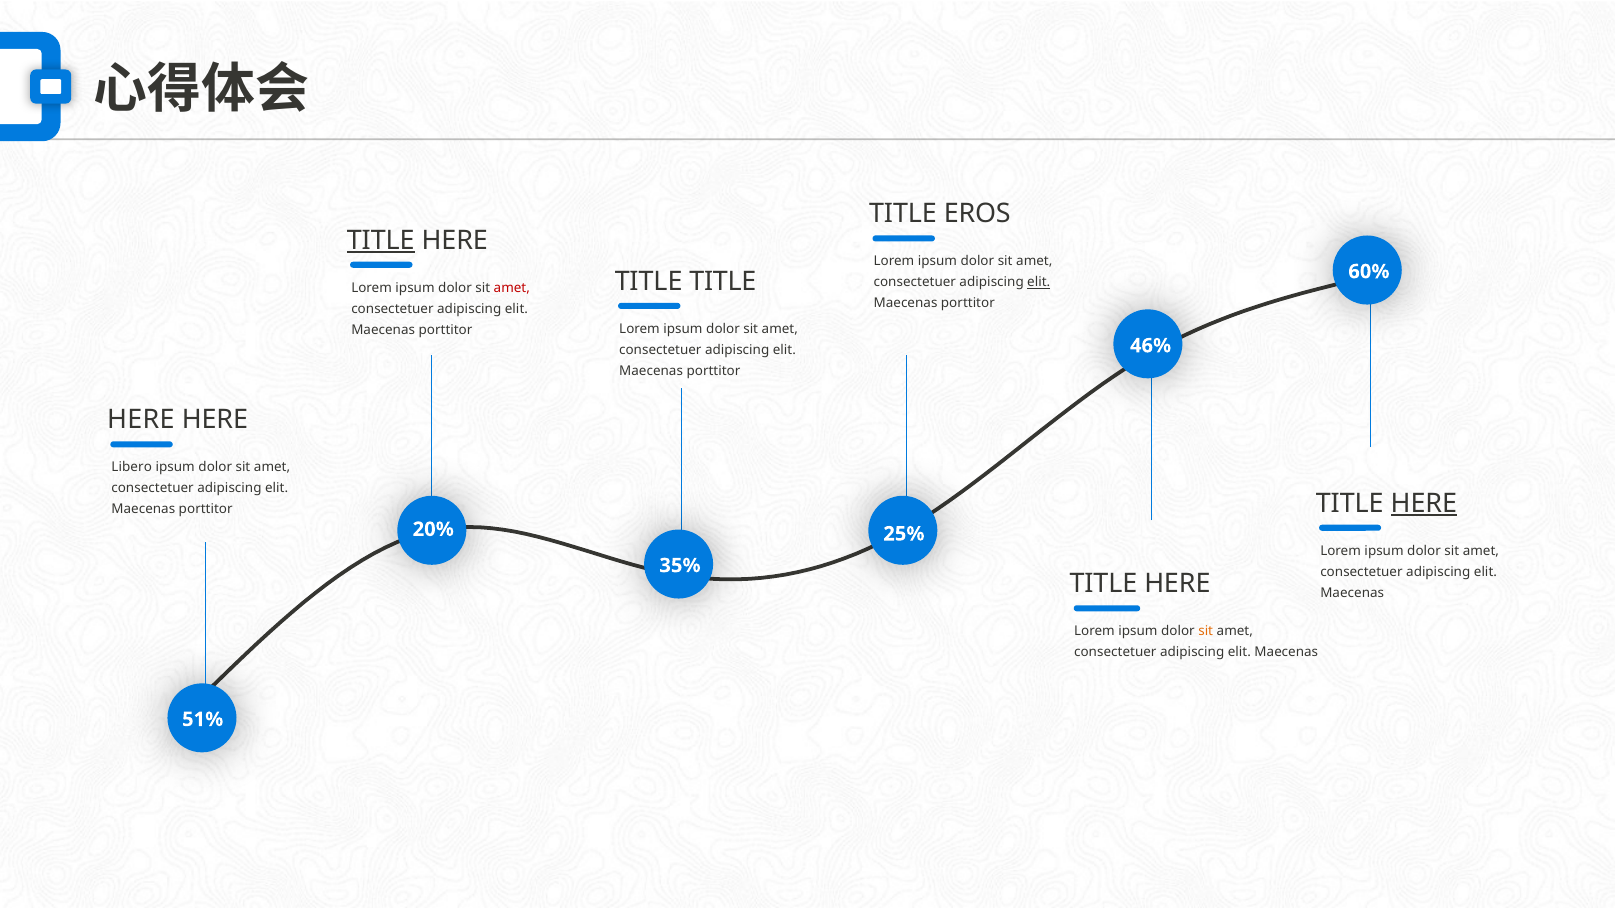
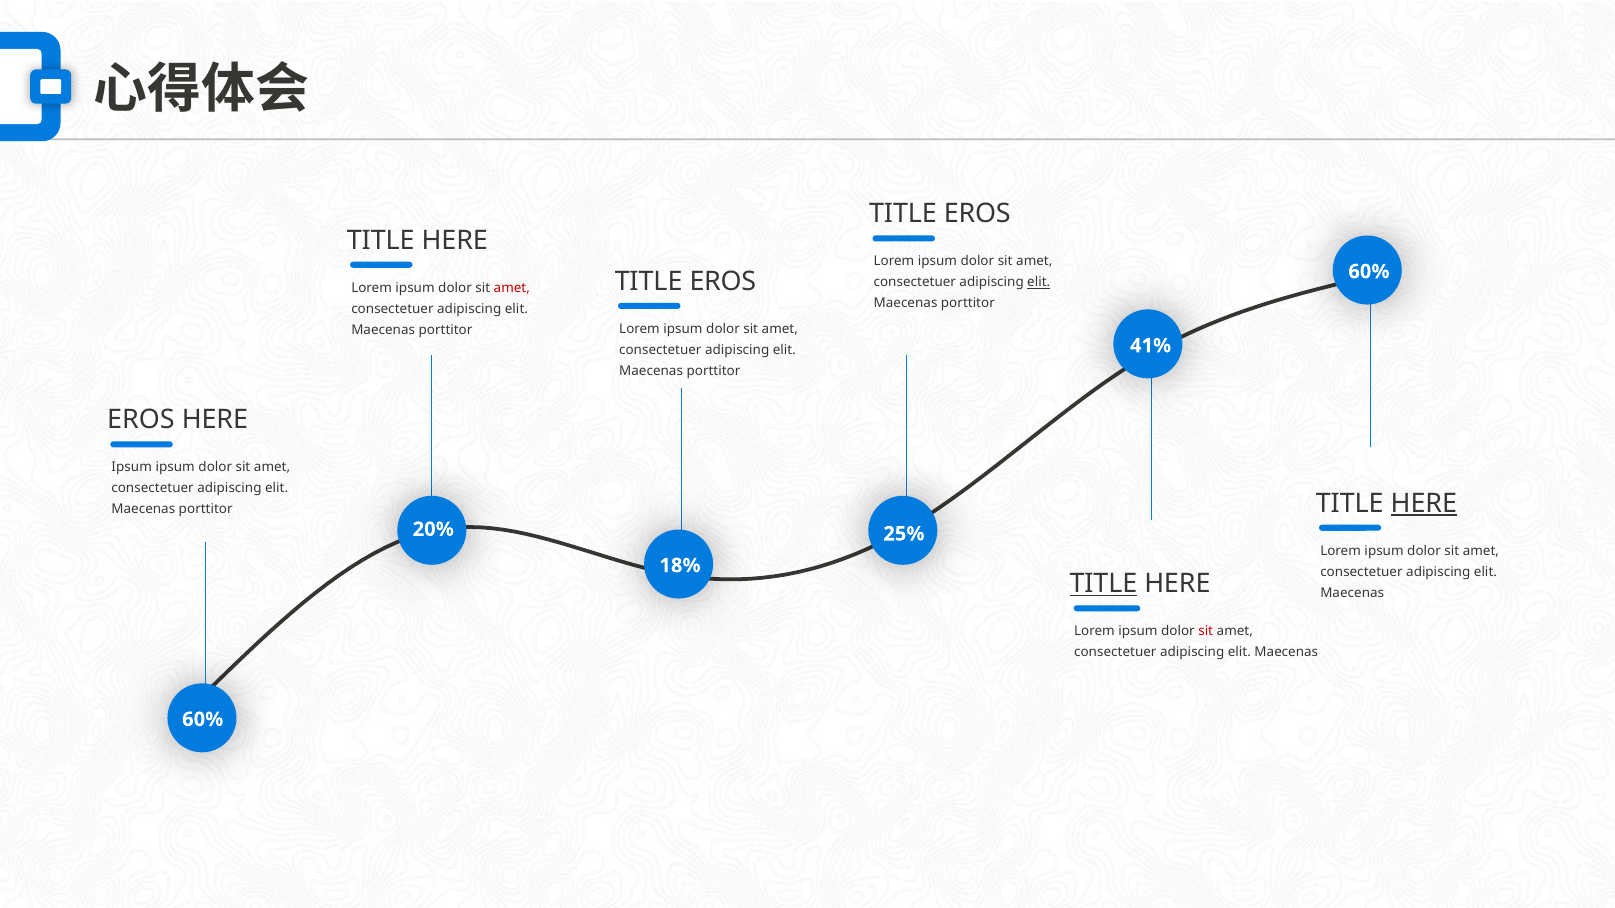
TITLE at (381, 240) underline: present -> none
TITLE at (723, 282): TITLE -> EROS
46%: 46% -> 41%
HERE at (141, 420): HERE -> EROS
Libero at (132, 468): Libero -> Ipsum
35%: 35% -> 18%
TITLE at (1103, 584) underline: none -> present
sit at (1206, 632) colour: orange -> red
51% at (203, 720): 51% -> 60%
